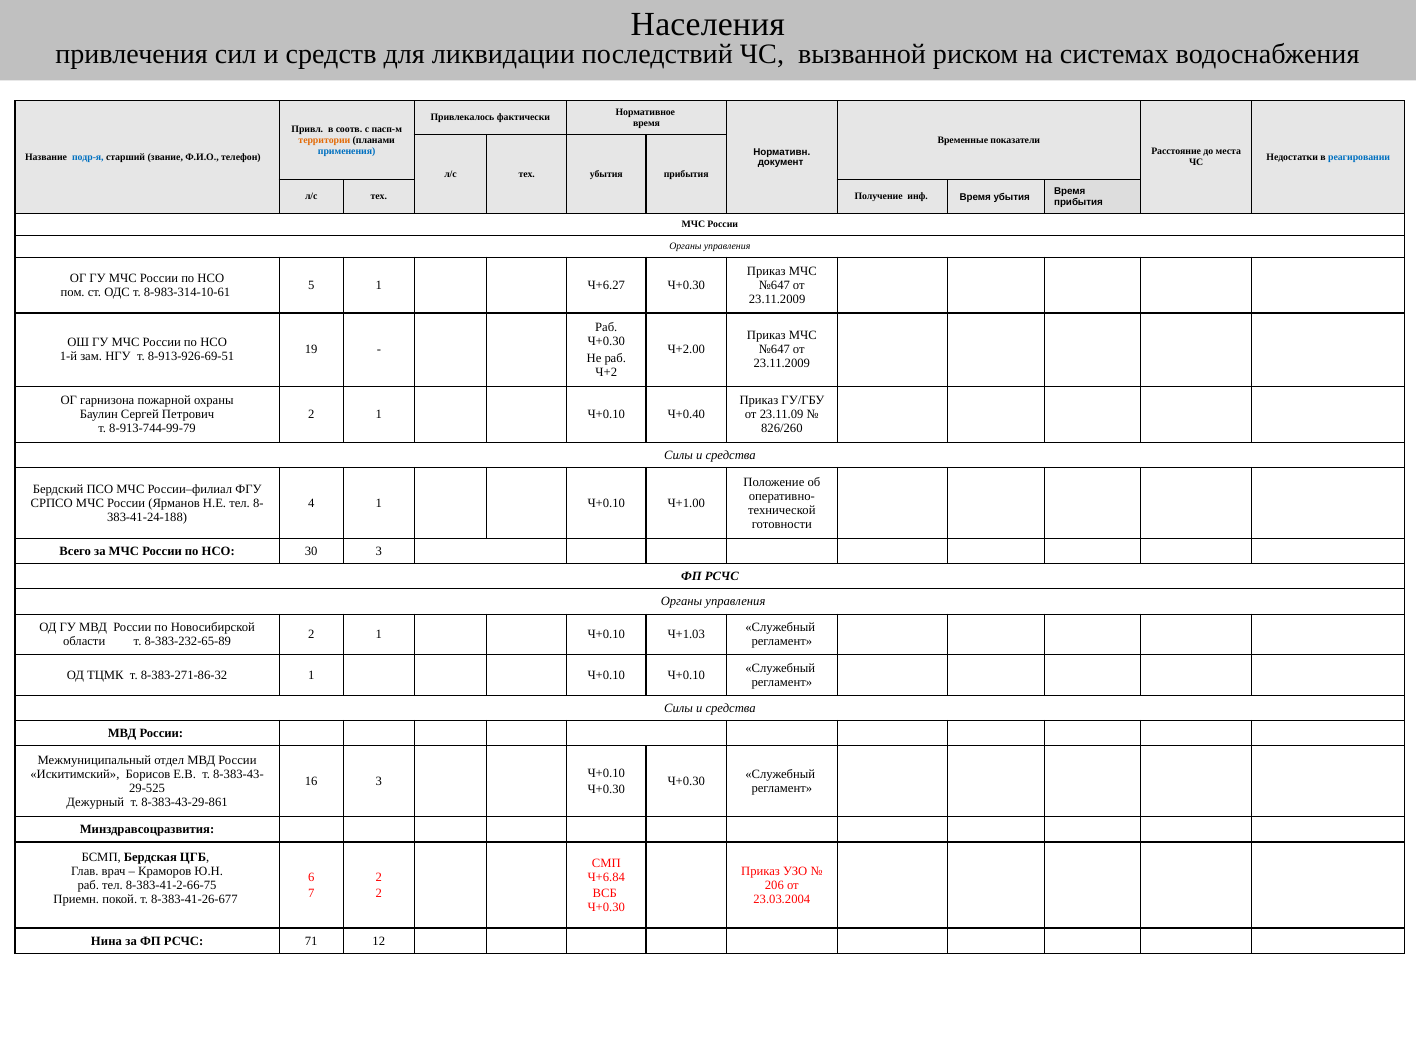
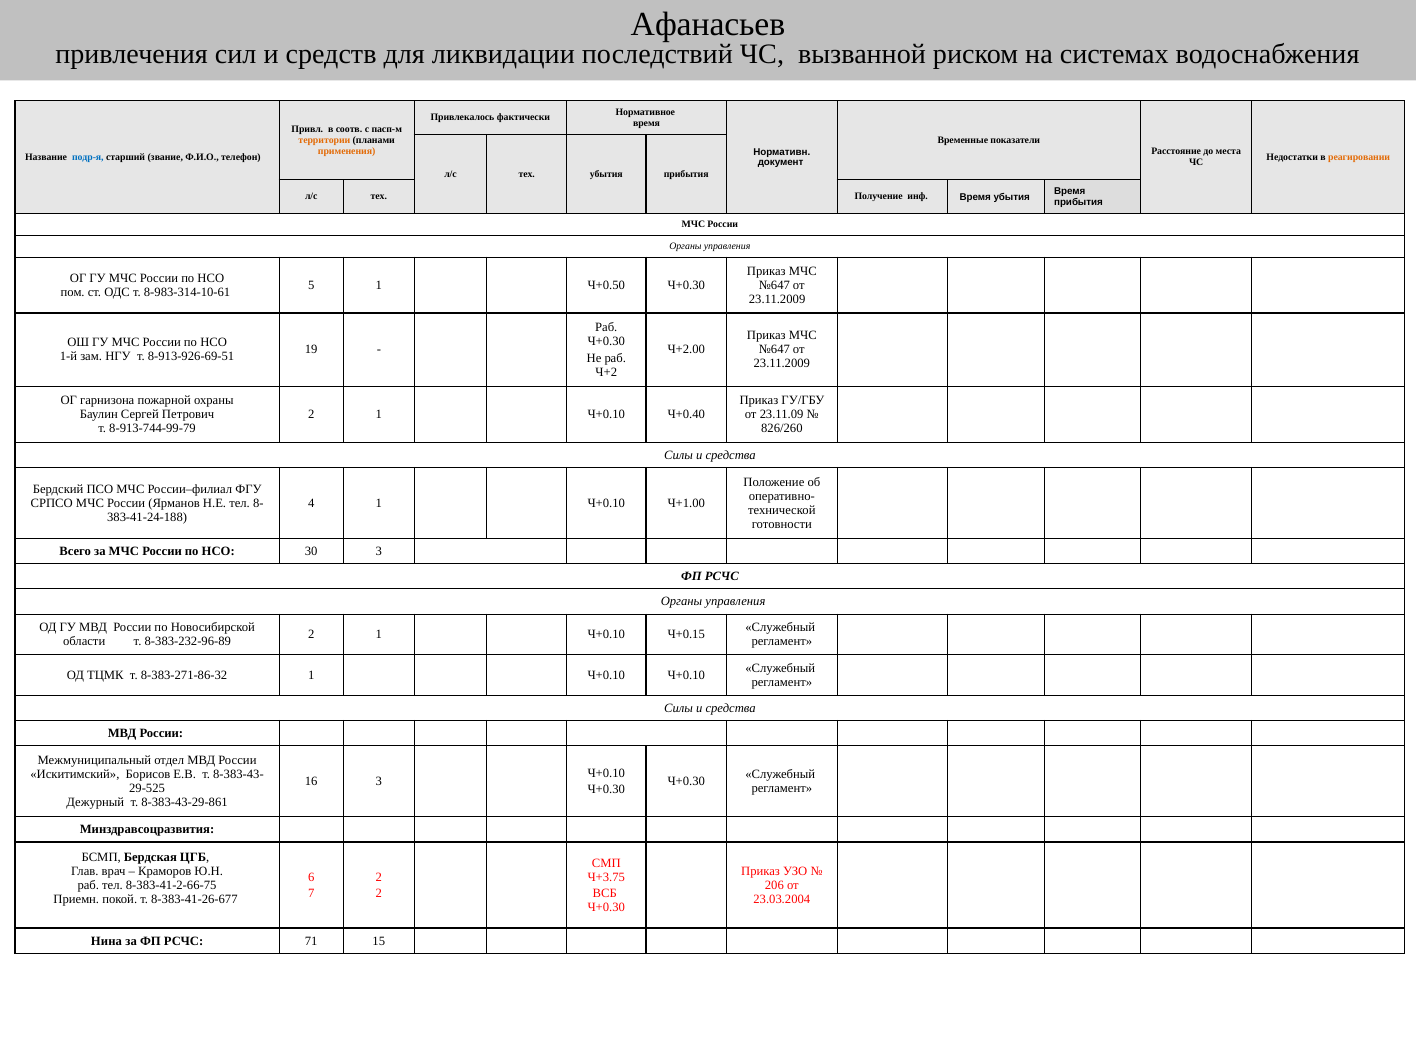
Населения: Населения -> Афанасьев
применения colour: blue -> orange
реагировании colour: blue -> orange
Ч+6.27: Ч+6.27 -> Ч+0.50
Ч+1.03: Ч+1.03 -> Ч+0.15
8-383-232-65-89: 8-383-232-65-89 -> 8-383-232-96-89
Ч+6.84: Ч+6.84 -> Ч+3.75
12: 12 -> 15
